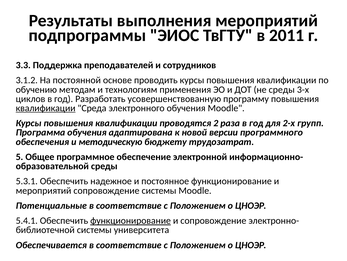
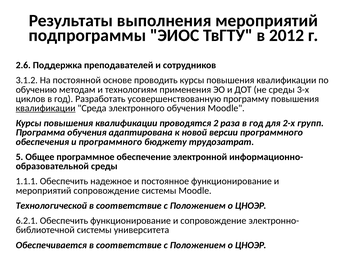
2011: 2011 -> 2012
3.3: 3.3 -> 2.6
и методическую: методическую -> программного
5.3.1: 5.3.1 -> 1.1.1
Потенциальные: Потенциальные -> Технологической
5.4.1: 5.4.1 -> 6.2.1
функционирование at (131, 220) underline: present -> none
